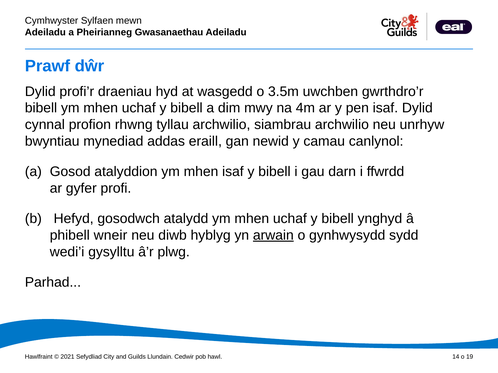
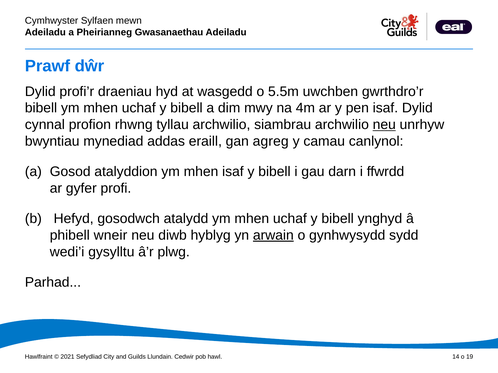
3.5m: 3.5m -> 5.5m
neu at (384, 125) underline: none -> present
newid: newid -> agreg
